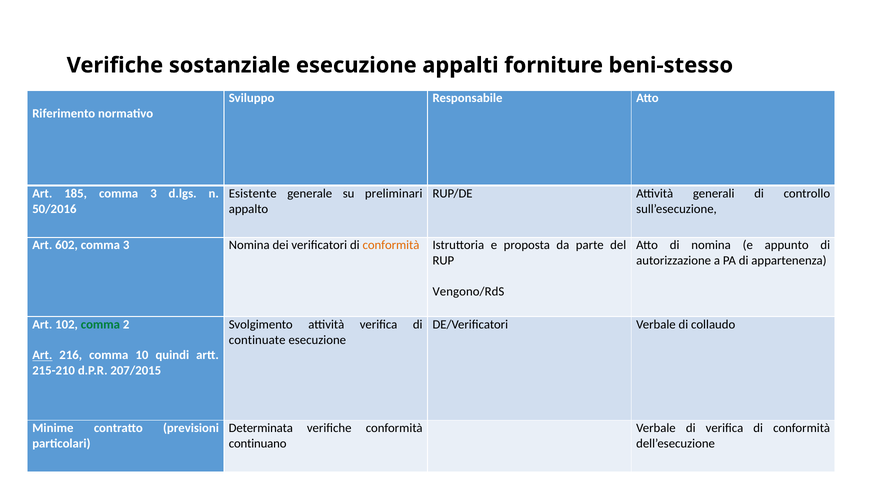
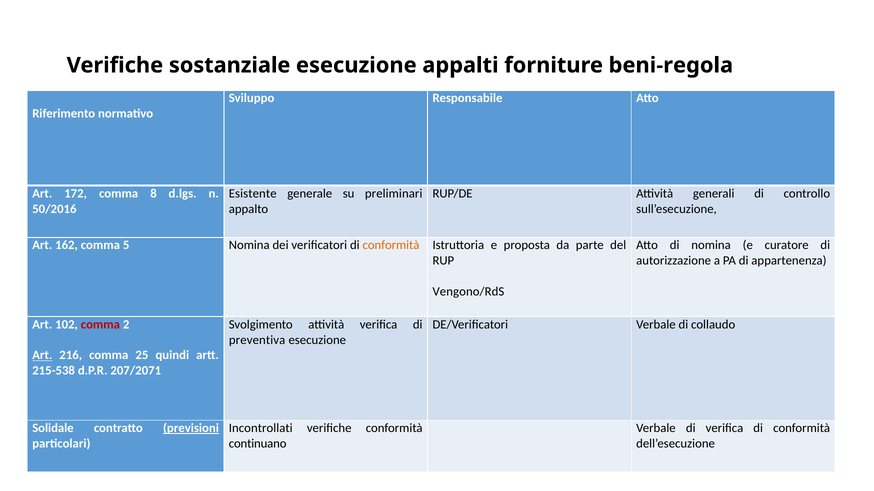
beni-stesso: beni-stesso -> beni-regola
185: 185 -> 172
3 at (153, 194): 3 -> 8
602: 602 -> 162
3 at (126, 246): 3 -> 5
appunto: appunto -> curatore
comma at (100, 325) colour: green -> red
continuate: continuate -> preventiva
10: 10 -> 25
215-210: 215-210 -> 215-538
207/2015: 207/2015 -> 207/2071
Minime: Minime -> Solidale
previsioni underline: none -> present
Determinata: Determinata -> Incontrollati
